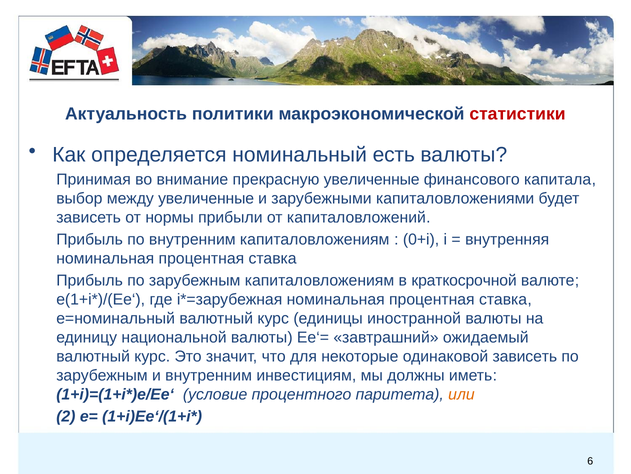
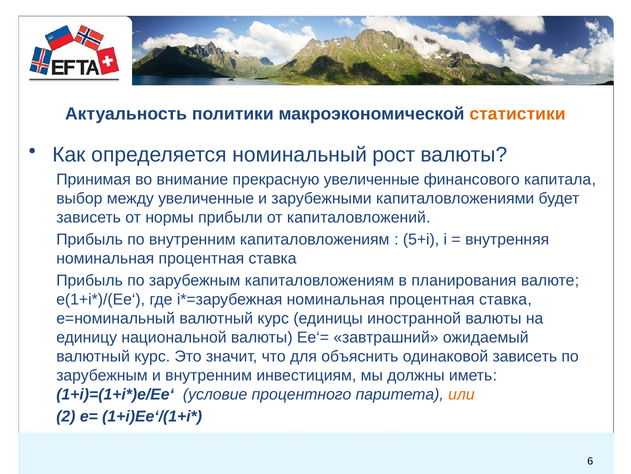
статистики colour: red -> orange
есть: есть -> рост
0+i: 0+i -> 5+i
краткосрочной: краткосрочной -> планирования
некоторые: некоторые -> объяснить
